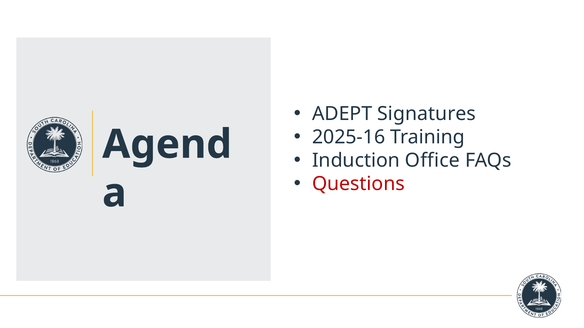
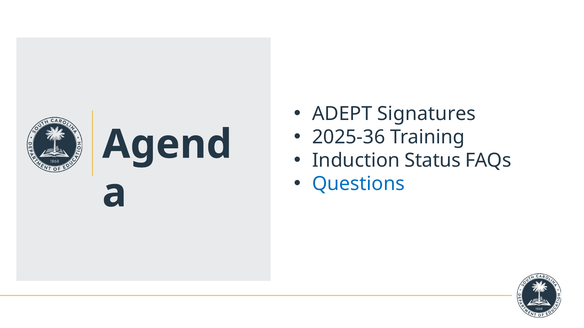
2025-16: 2025-16 -> 2025-36
Office: Office -> Status
Questions colour: red -> blue
